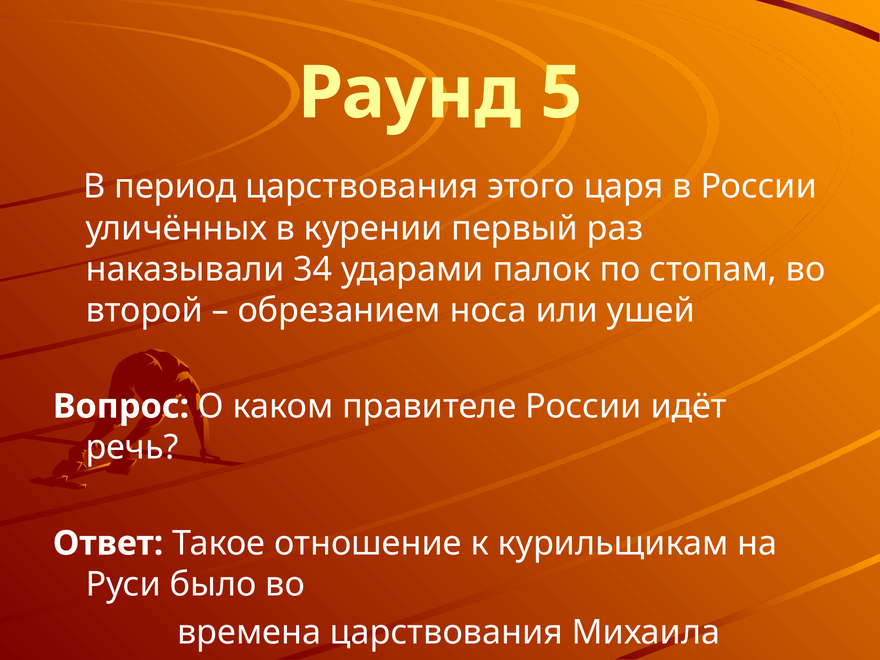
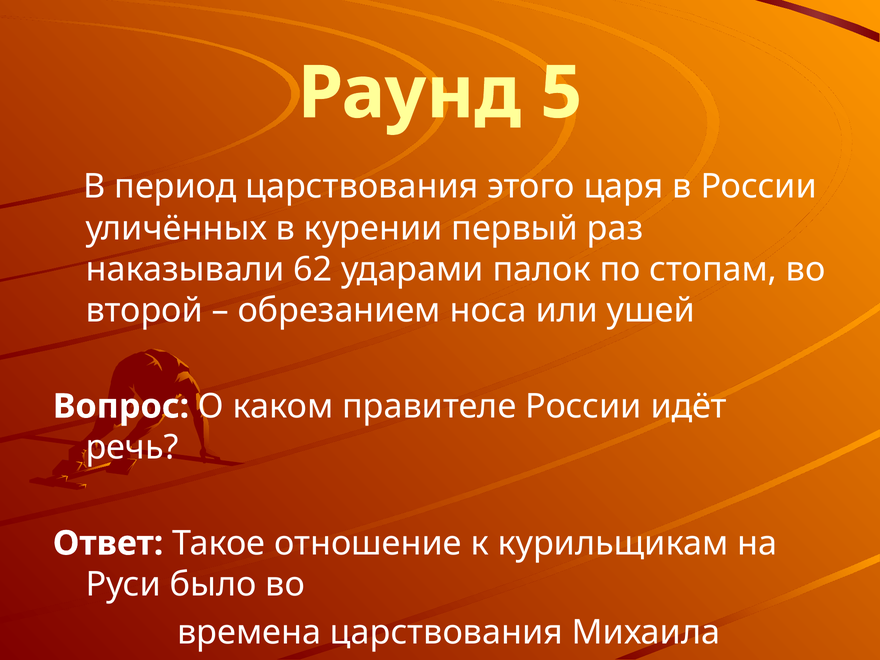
34: 34 -> 62
